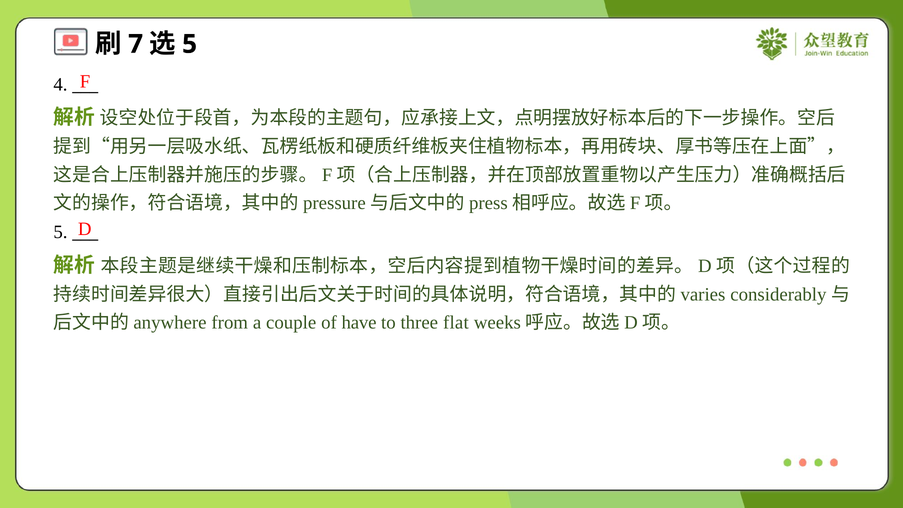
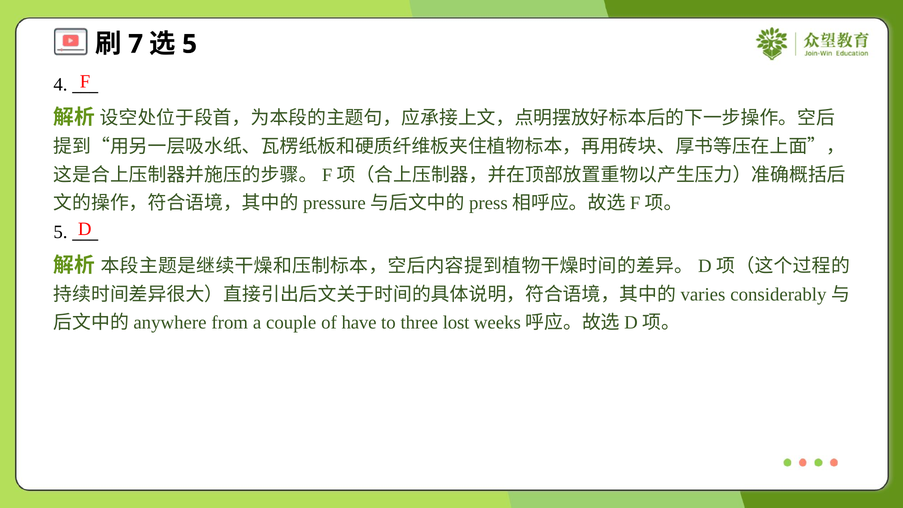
flat: flat -> lost
